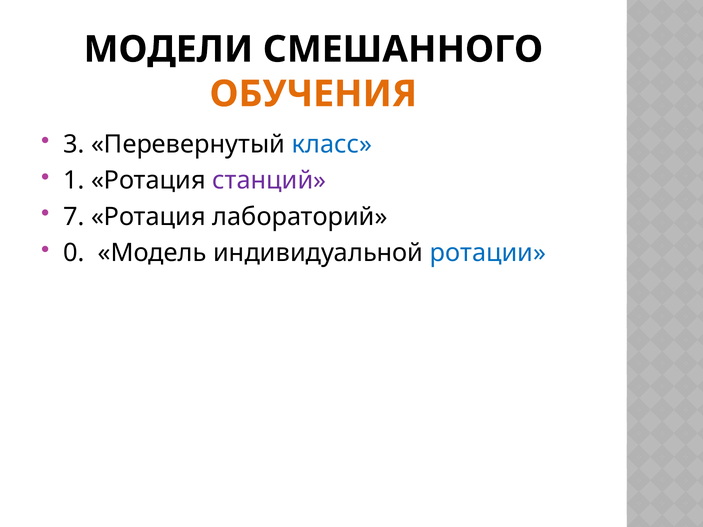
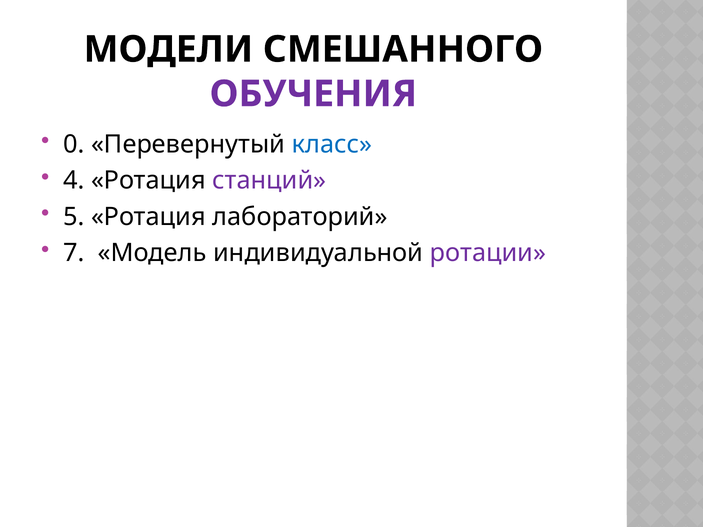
ОБУЧЕНИЯ colour: orange -> purple
3: 3 -> 0
1: 1 -> 4
7: 7 -> 5
0: 0 -> 7
ротации colour: blue -> purple
